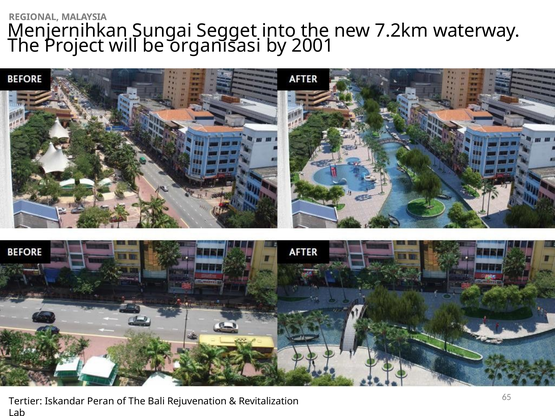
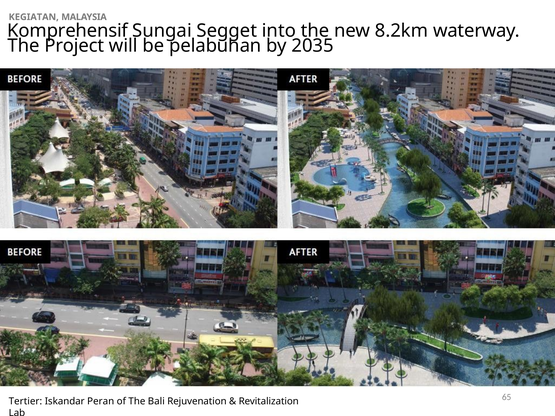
REGIONAL: REGIONAL -> KEGIATAN
Menjernihkan: Menjernihkan -> Komprehensif
7.2km: 7.2km -> 8.2km
organisasi: organisasi -> pelabuhan
2001: 2001 -> 2035
